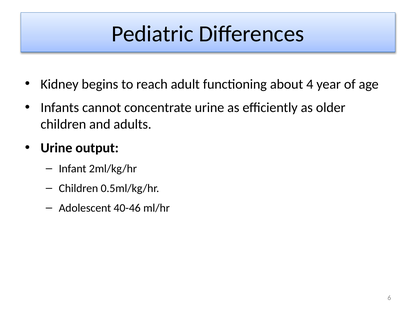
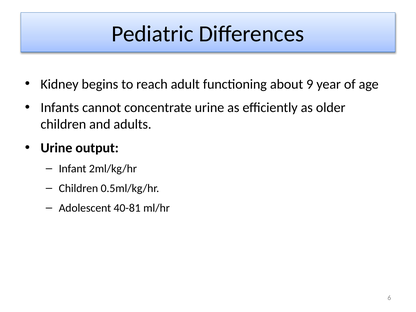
4: 4 -> 9
40-46: 40-46 -> 40-81
